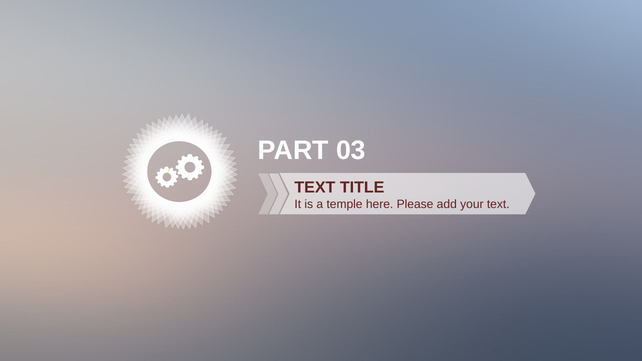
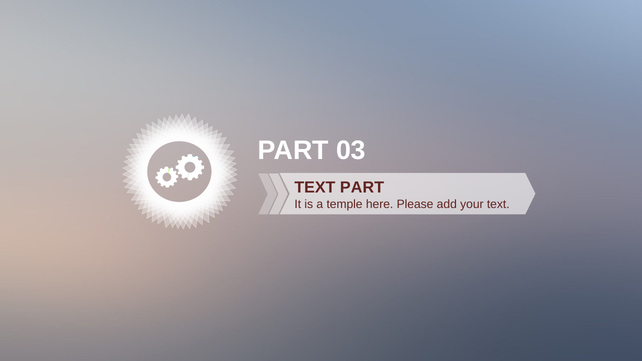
TEXT TITLE: TITLE -> PART
